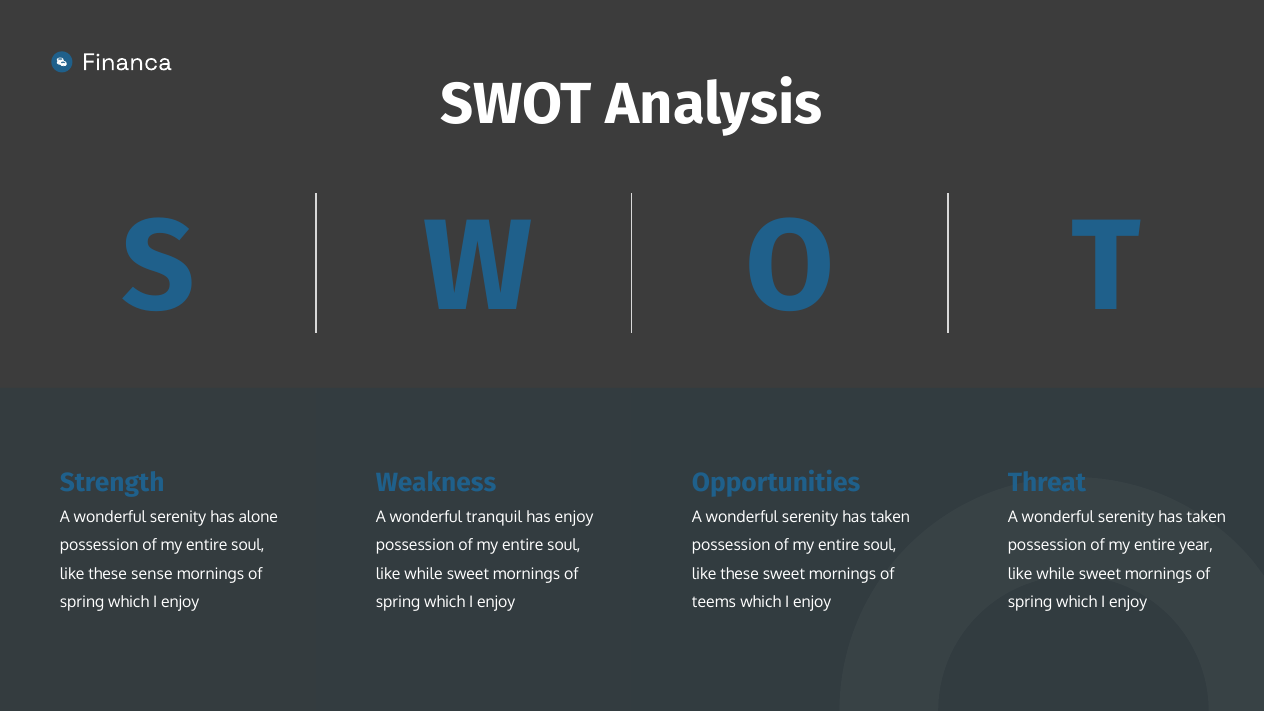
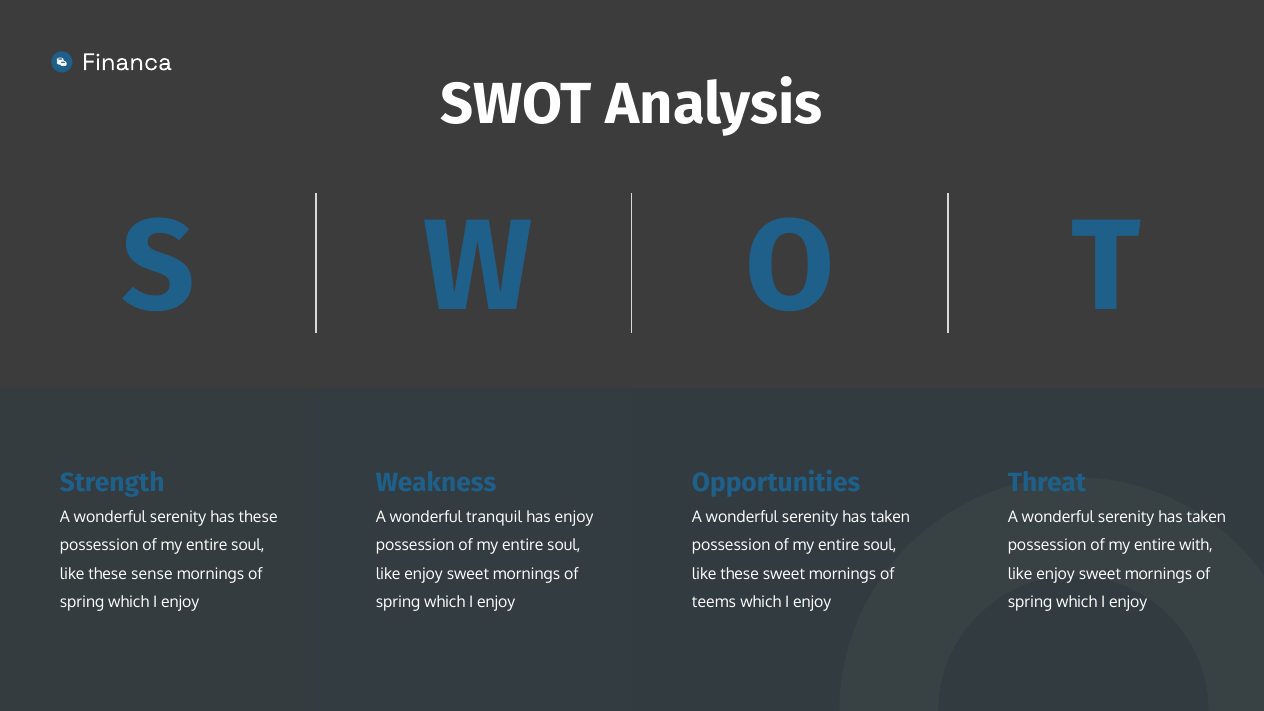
has alone: alone -> these
year: year -> with
while at (424, 574): while -> enjoy
while at (1056, 574): while -> enjoy
